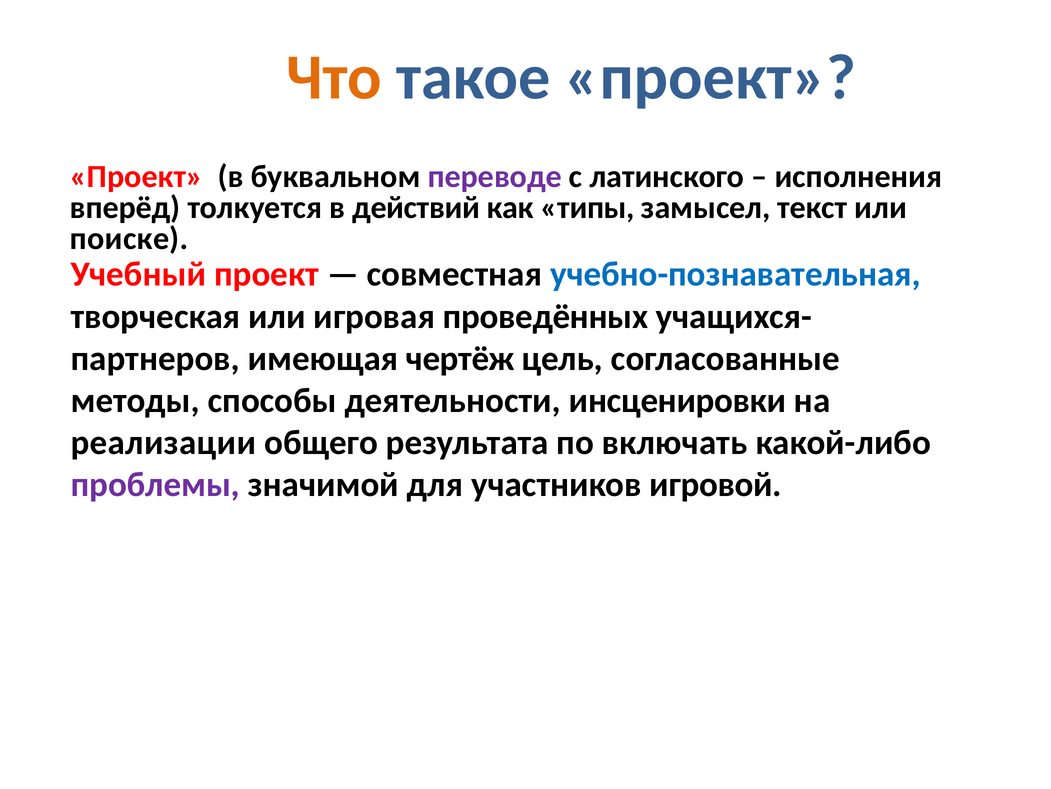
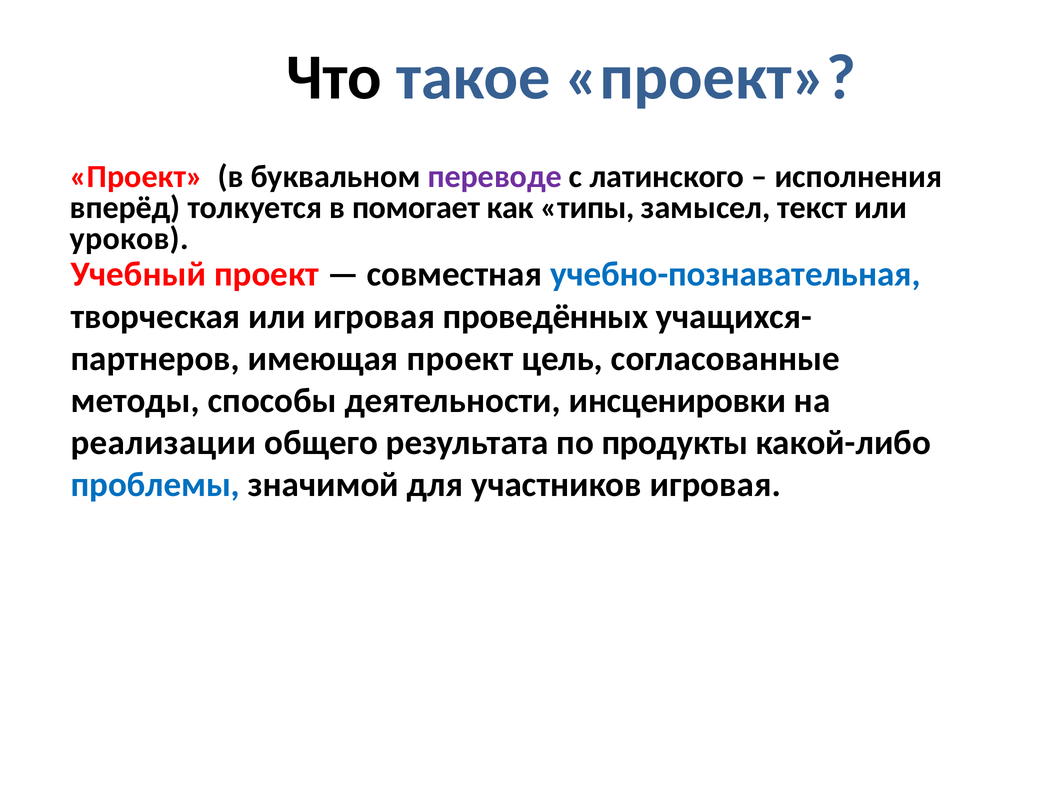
Что colour: orange -> black
действий: действий -> помогает
поиске: поиске -> уроков
имеющая чертёж: чертёж -> проект
включать: включать -> продукты
проблемы colour: purple -> blue
участников игровой: игровой -> игровая
